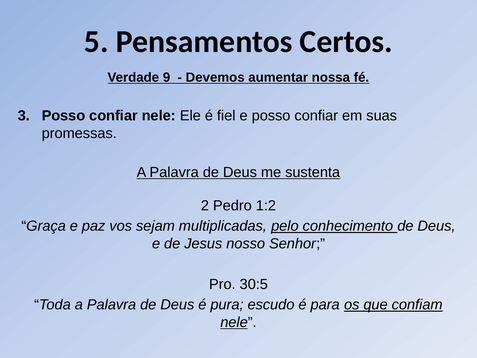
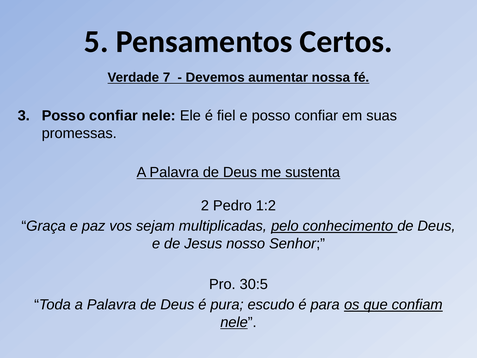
9: 9 -> 7
